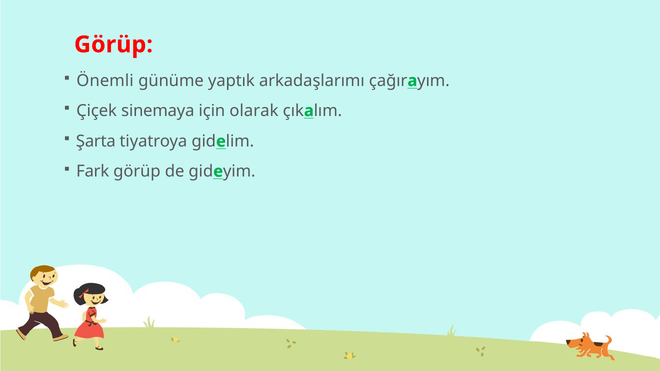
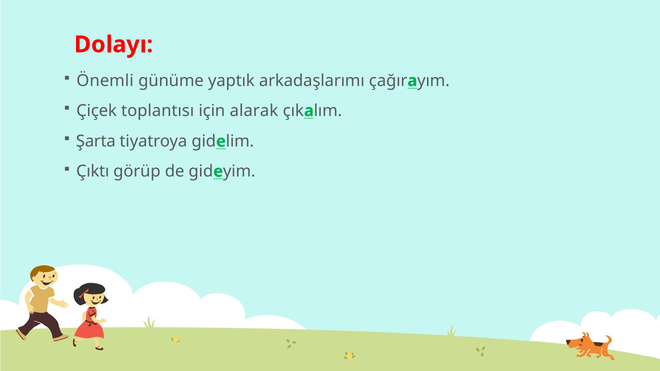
Görüp at (113, 45): Görüp -> Dolayı
sinemaya: sinemaya -> toplantısı
olarak: olarak -> alarak
Fark: Fark -> Çıktı
